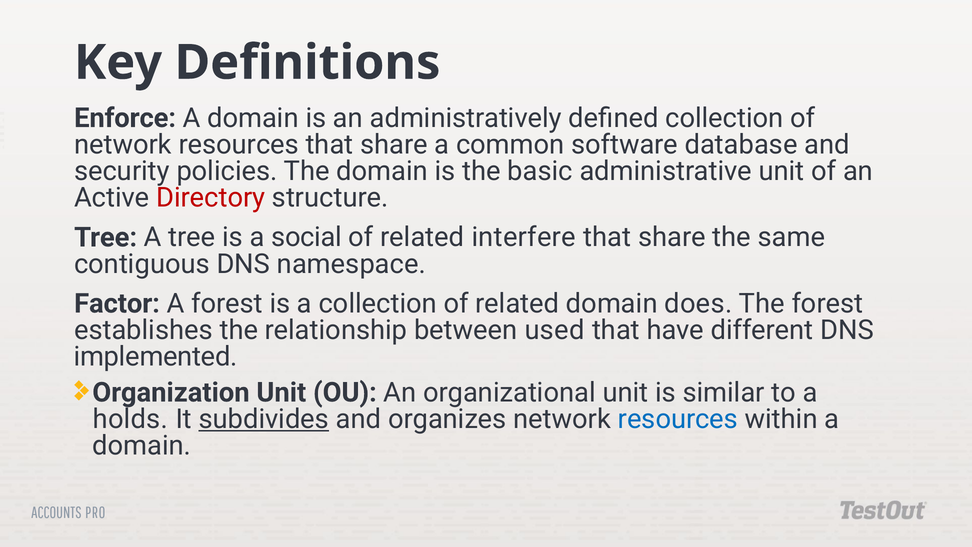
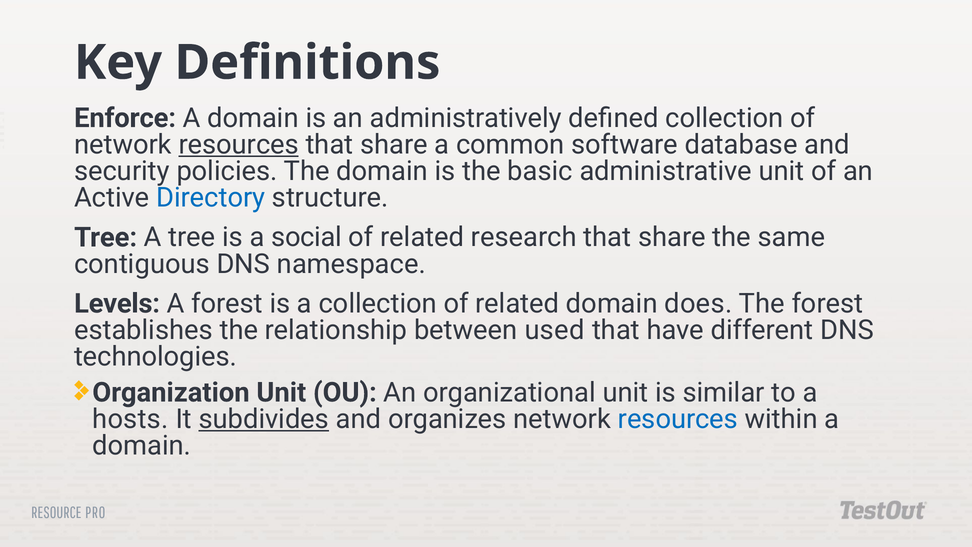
resources at (239, 145) underline: none -> present
Directory colour: red -> blue
interfere: interfere -> research
Factor: Factor -> Levels
implemented: implemented -> technologies
holds: holds -> hosts
ACCOUNTS: ACCOUNTS -> RESOURCE
